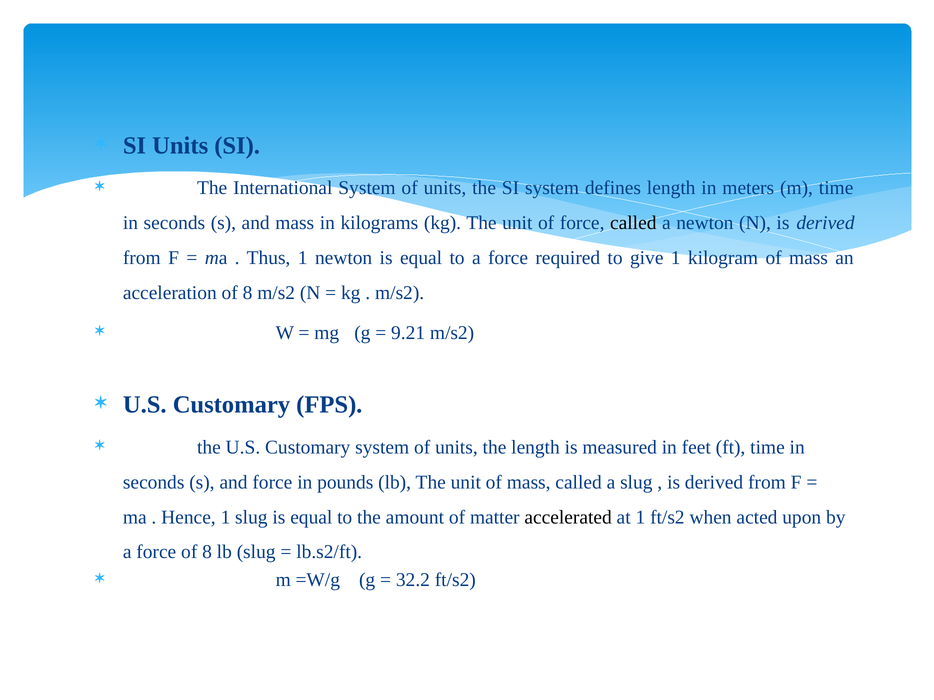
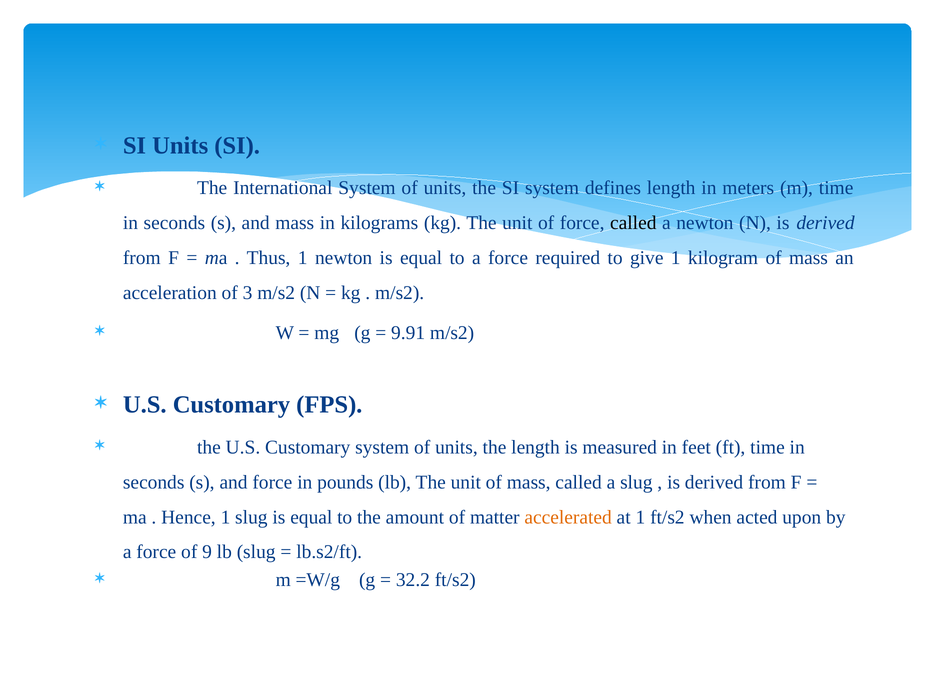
acceleration of 8: 8 -> 3
9.21: 9.21 -> 9.91
accelerated colour: black -> orange
force of 8: 8 -> 9
